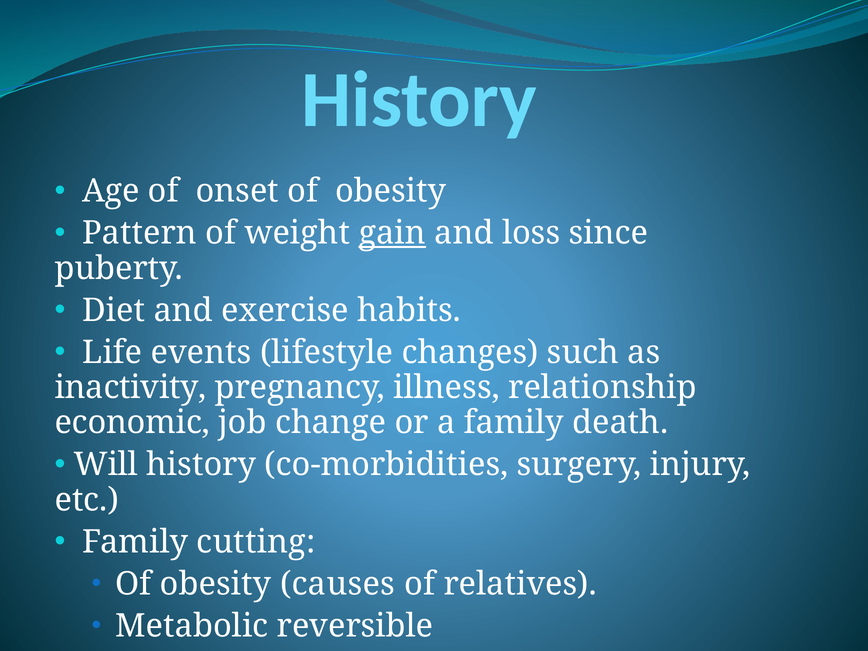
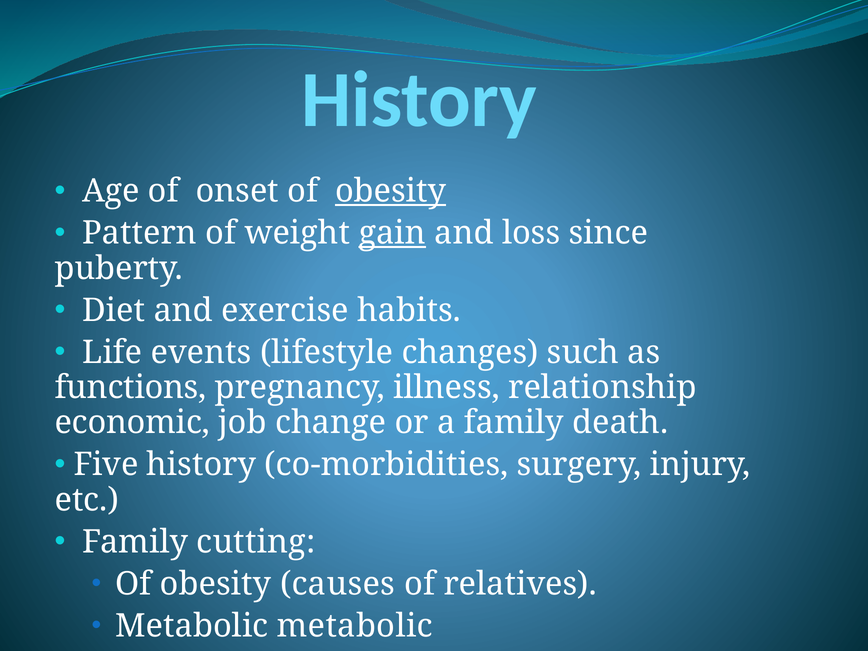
obesity at (391, 191) underline: none -> present
inactivity: inactivity -> functions
Will: Will -> Five
Metabolic reversible: reversible -> metabolic
